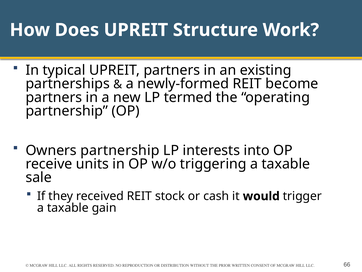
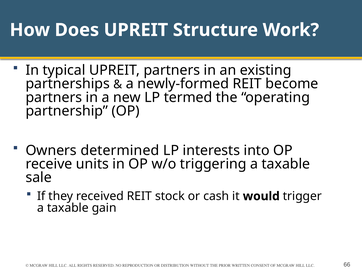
Owners partnership: partnership -> determined
